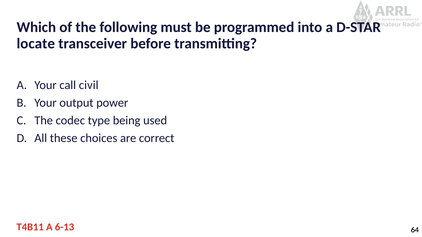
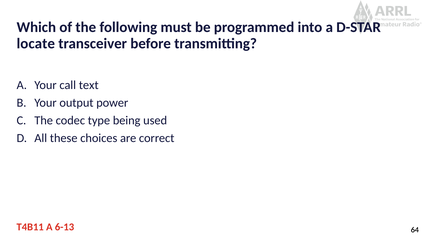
civil: civil -> text
